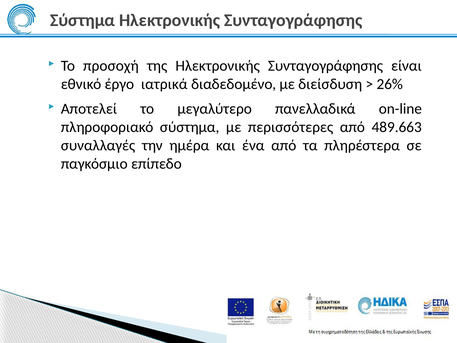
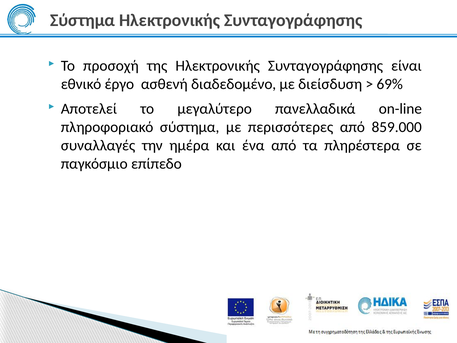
ιατρικά: ιατρικά -> ασθενή
26%: 26% -> 69%
489.663: 489.663 -> 859.000
